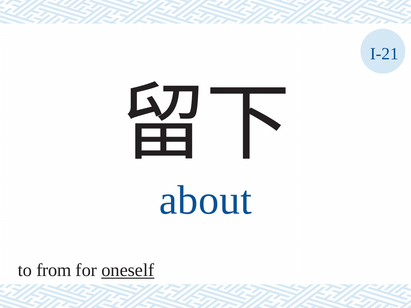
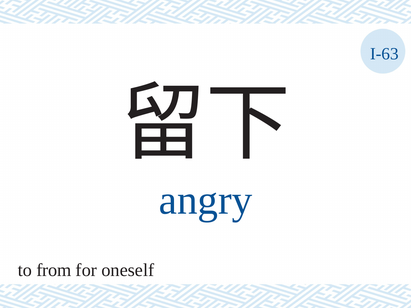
I-21: I-21 -> I-63
about: about -> angry
oneself underline: present -> none
